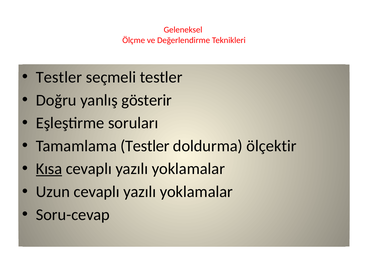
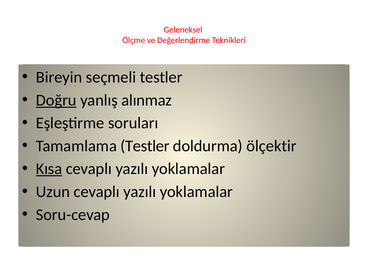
Testler at (59, 77): Testler -> Bireyin
Doğru underline: none -> present
gösterir: gösterir -> alınmaz
